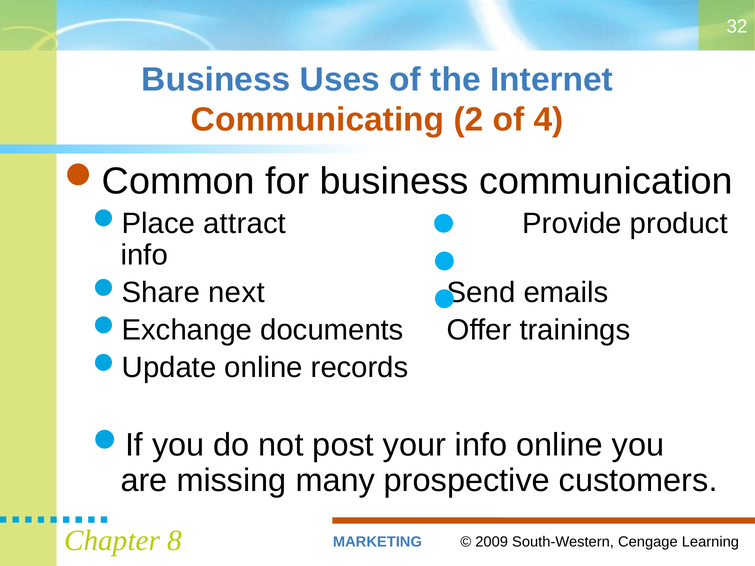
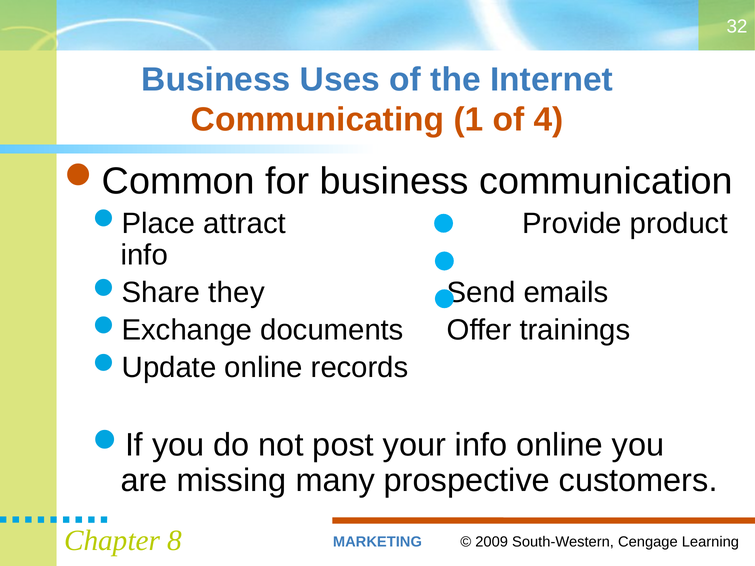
2: 2 -> 1
next: next -> they
